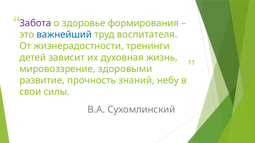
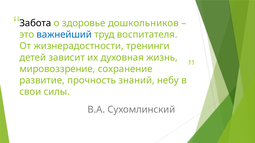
Забота colour: purple -> black
формирования: формирования -> дошкольников
здоровыми: здоровыми -> сохранение
